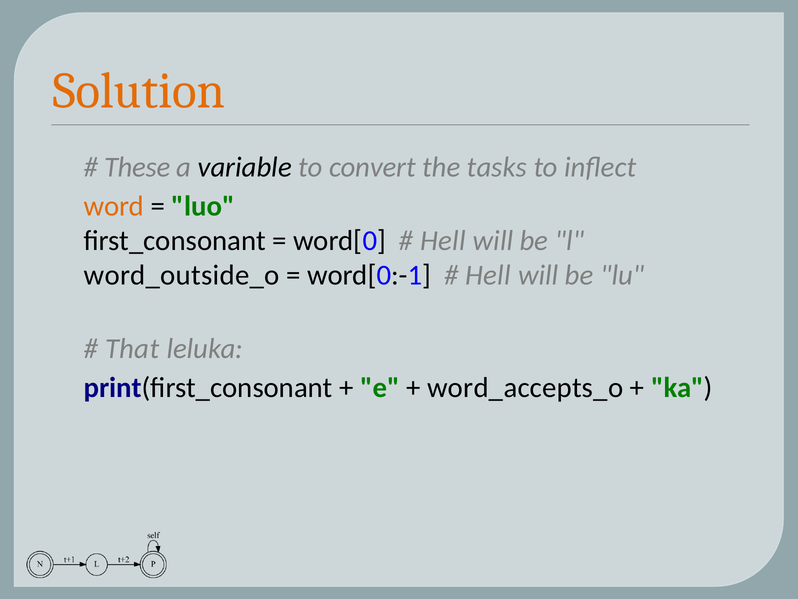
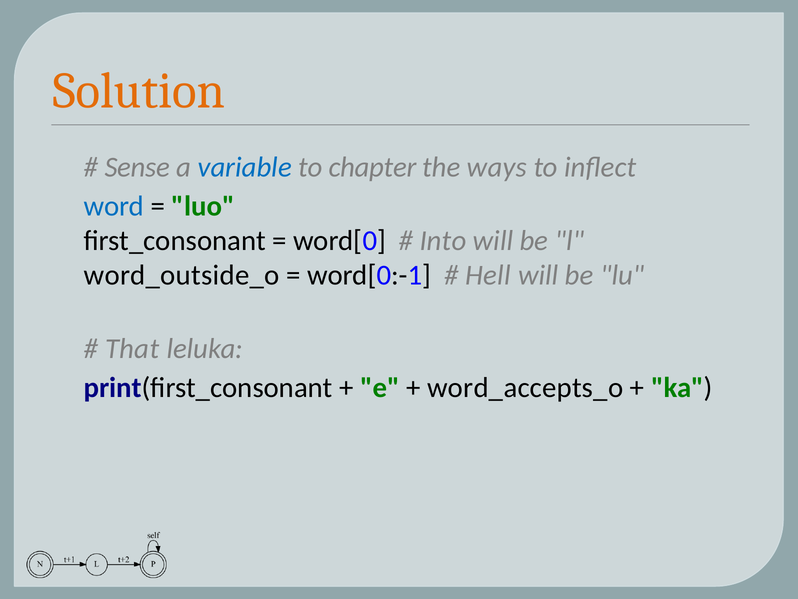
These: These -> Sense
variable colour: black -> blue
convert: convert -> chapter
tasks: tasks -> ways
word colour: orange -> blue
Hell at (443, 240): Hell -> Into
